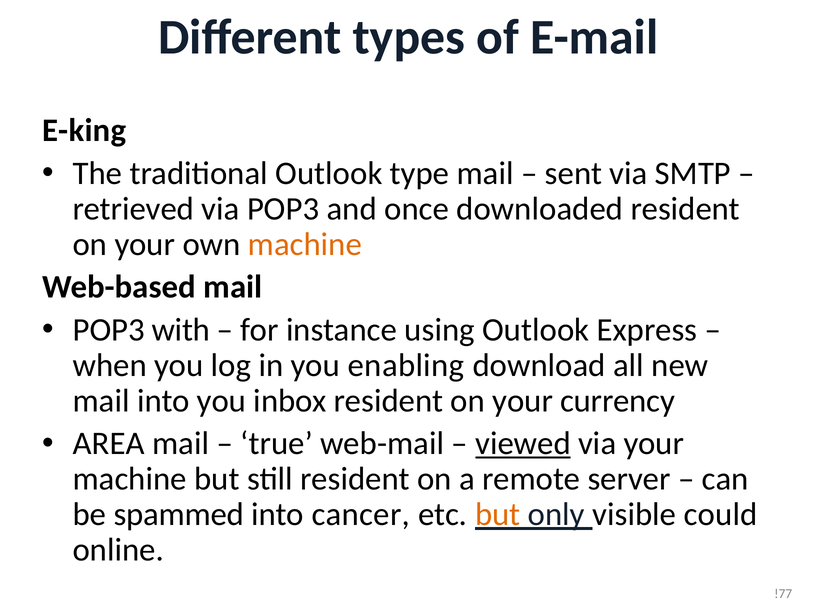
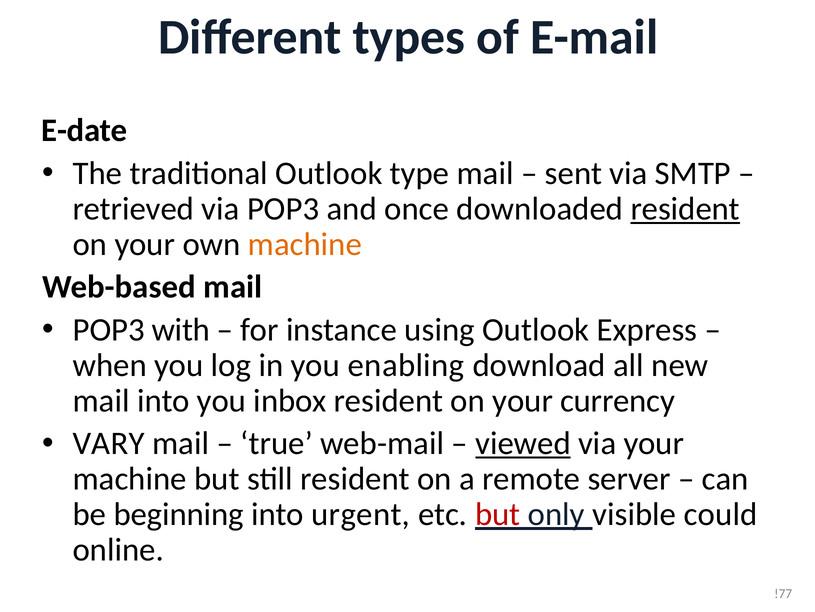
E-king: E-king -> E-date
resident at (685, 208) underline: none -> present
AREA: AREA -> VARY
spammed: spammed -> beginning
cancer: cancer -> urgent
but at (498, 514) colour: orange -> red
